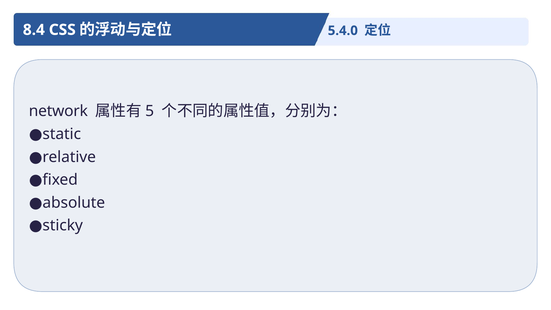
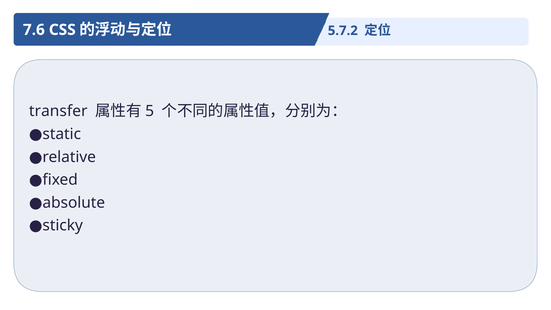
8.4: 8.4 -> 7.6
5.4.0: 5.4.0 -> 5.7.2
network: network -> transfer
